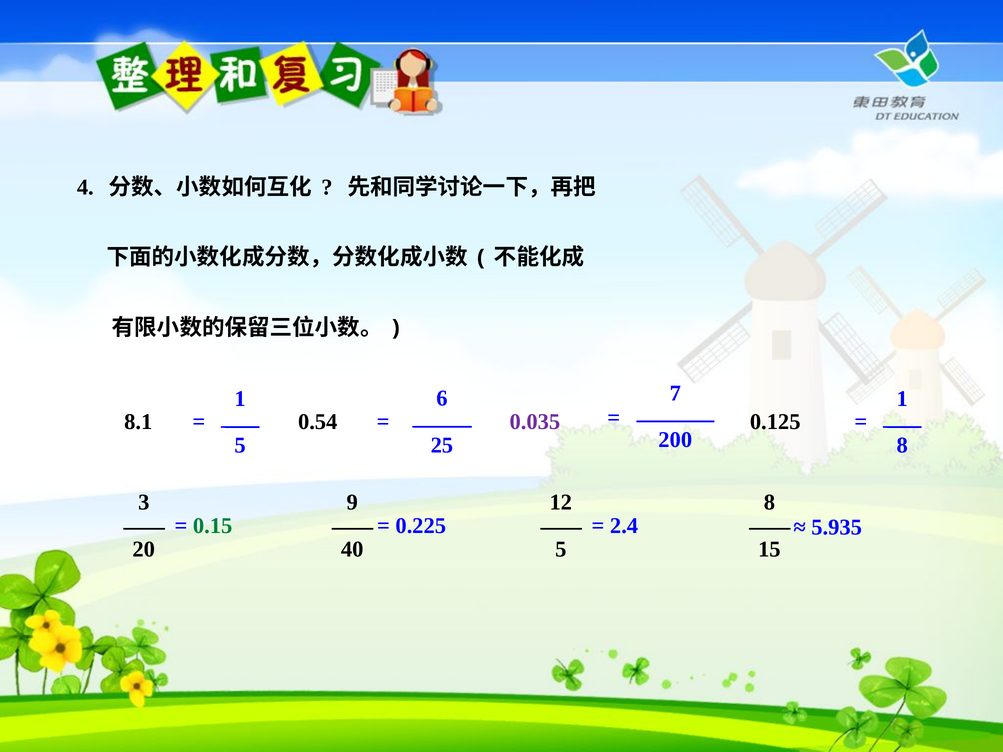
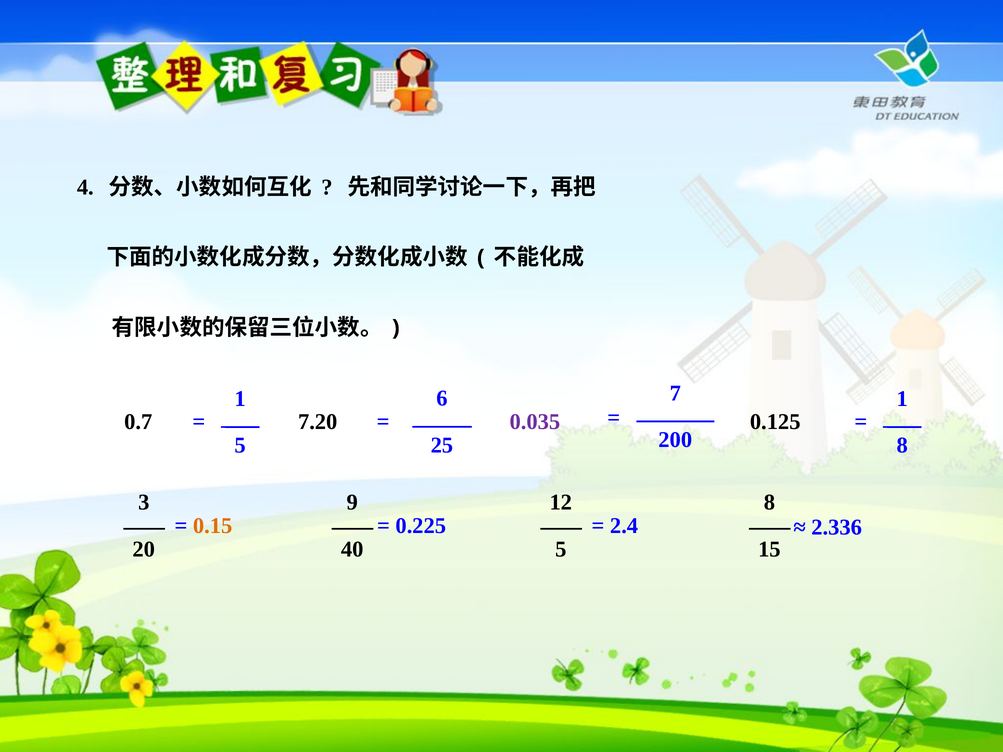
8.1: 8.1 -> 0.7
0.54: 0.54 -> 7.20
0.15 colour: green -> orange
5.935: 5.935 -> 2.336
